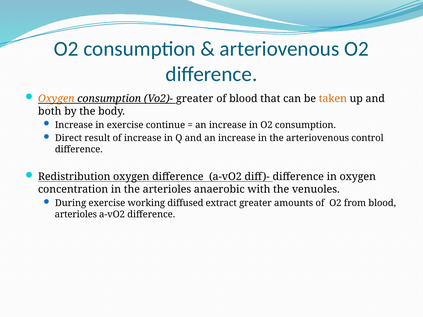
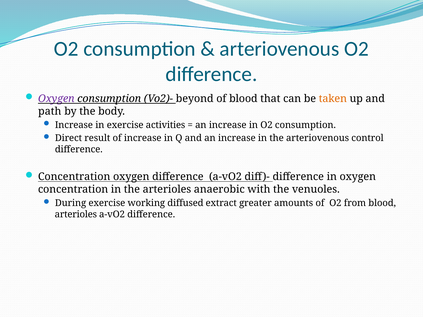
Oxygen at (56, 99) colour: orange -> purple
Vo2)- greater: greater -> beyond
both: both -> path
continue: continue -> activities
Redistribution at (74, 177): Redistribution -> Concentration
